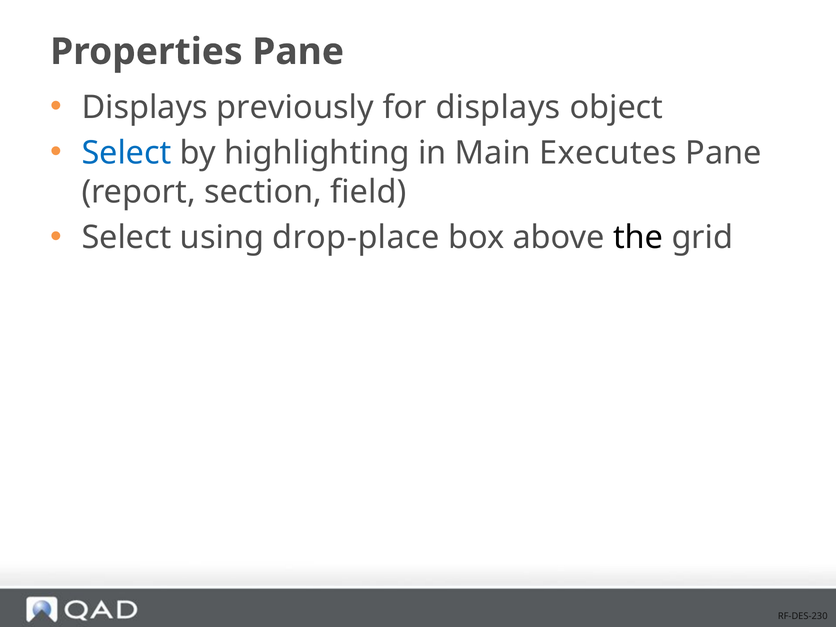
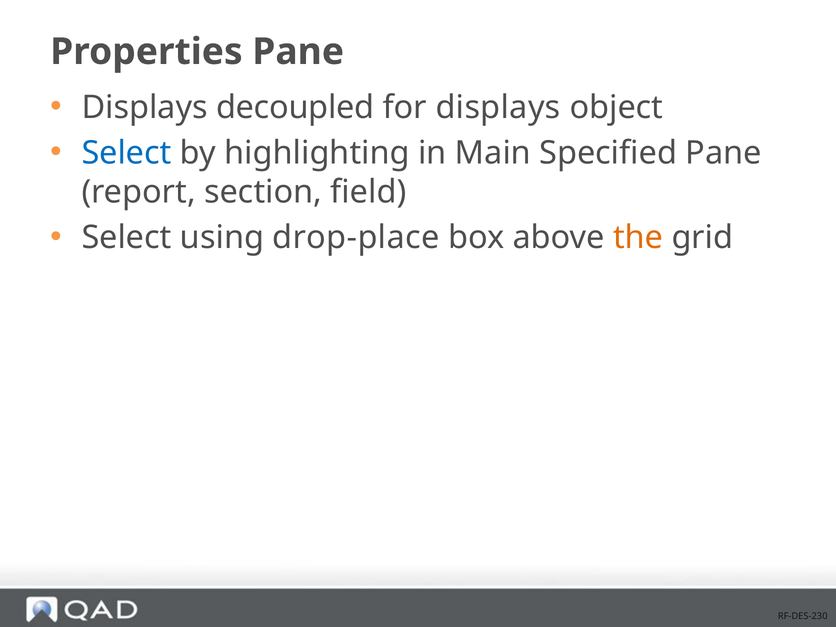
previously: previously -> decoupled
Executes: Executes -> Specified
the colour: black -> orange
